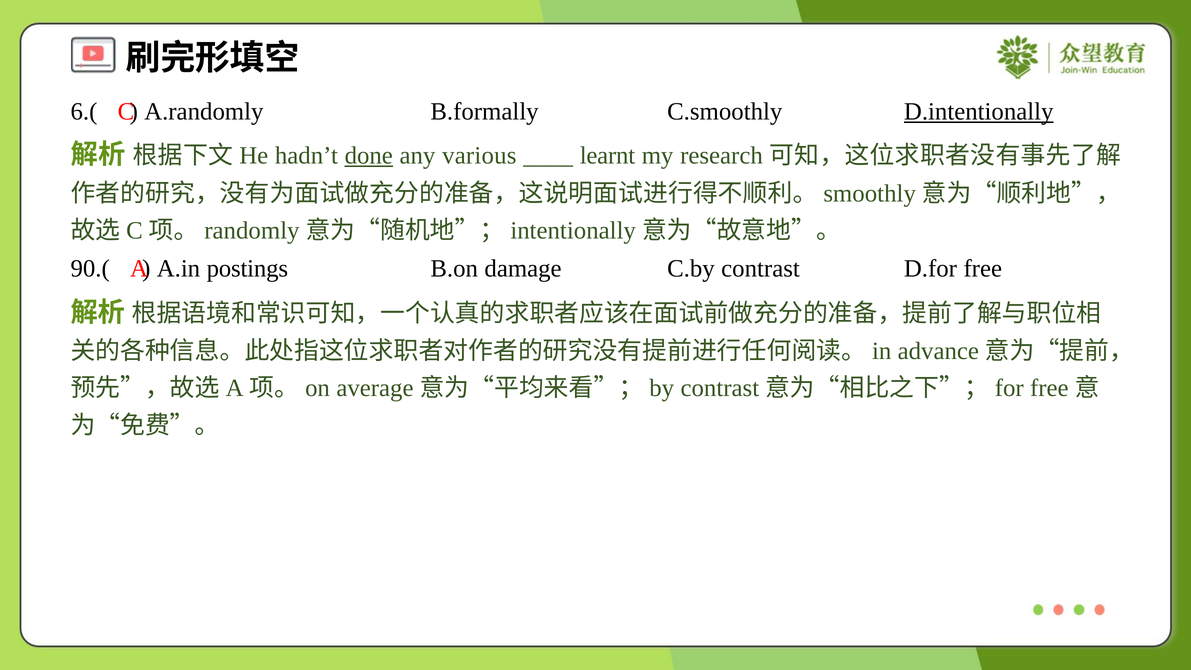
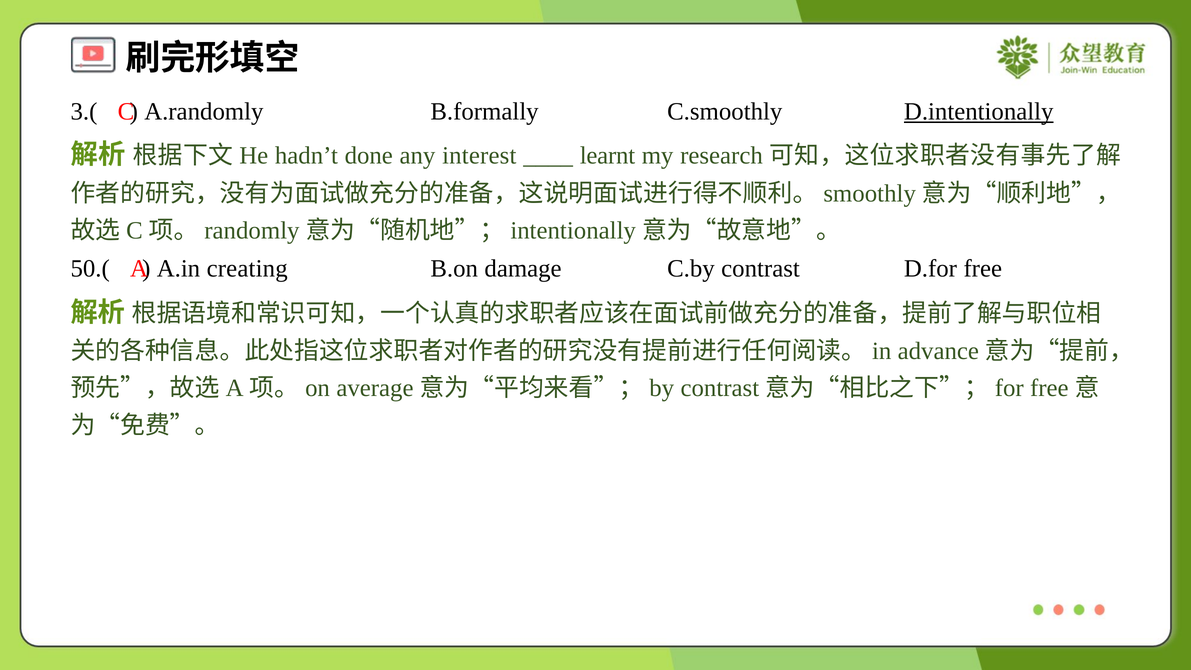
6.(: 6.( -> 3.(
done underline: present -> none
various: various -> interest
90.(: 90.( -> 50.(
postings: postings -> creating
